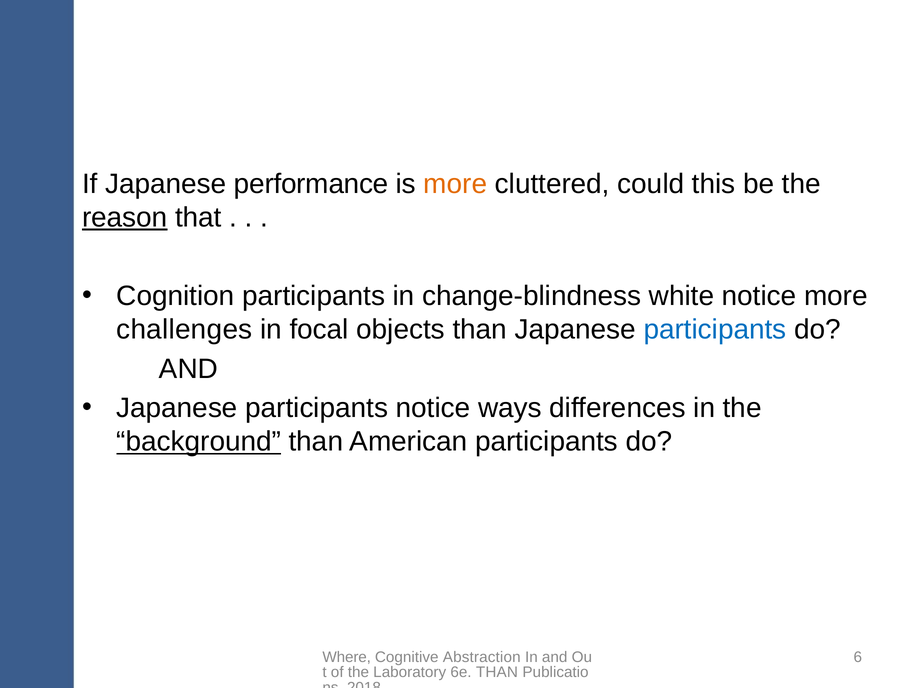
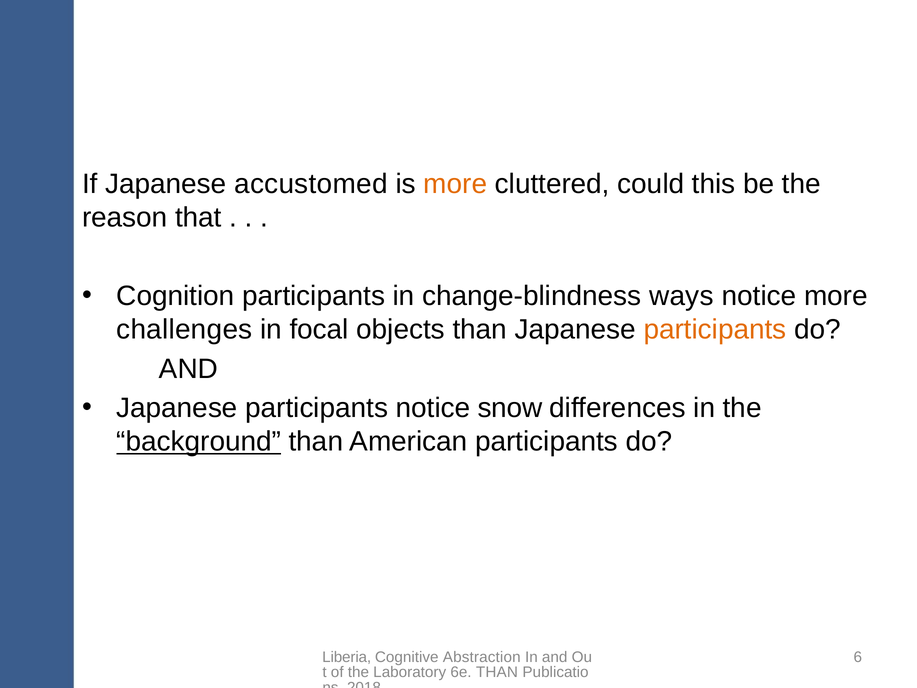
performance: performance -> accustomed
reason underline: present -> none
white: white -> ways
participants at (715, 329) colour: blue -> orange
ways: ways -> snow
Where: Where -> Liberia
